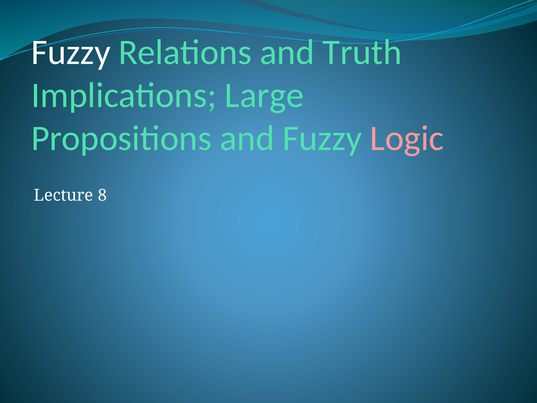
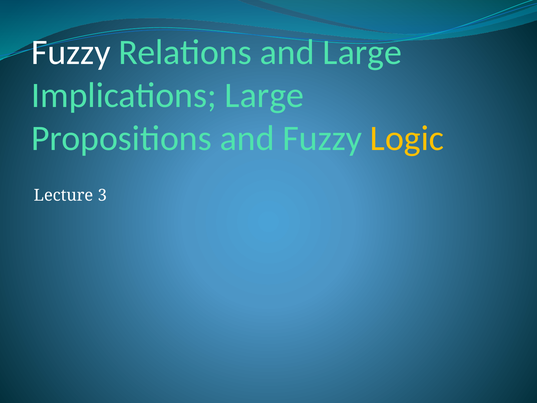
and Truth: Truth -> Large
Logic colour: pink -> yellow
8: 8 -> 3
